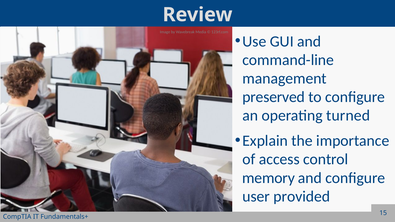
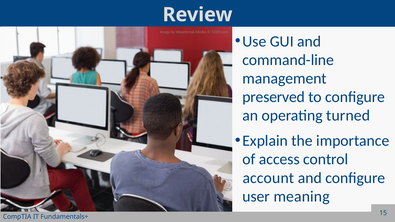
memory: memory -> account
provided: provided -> meaning
